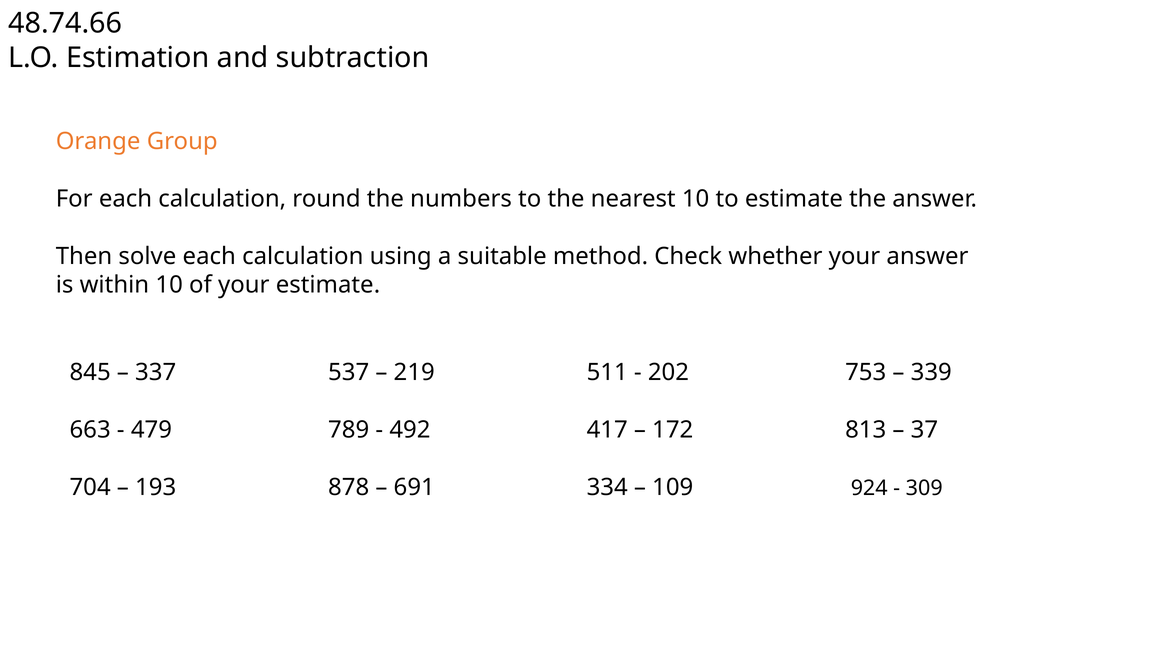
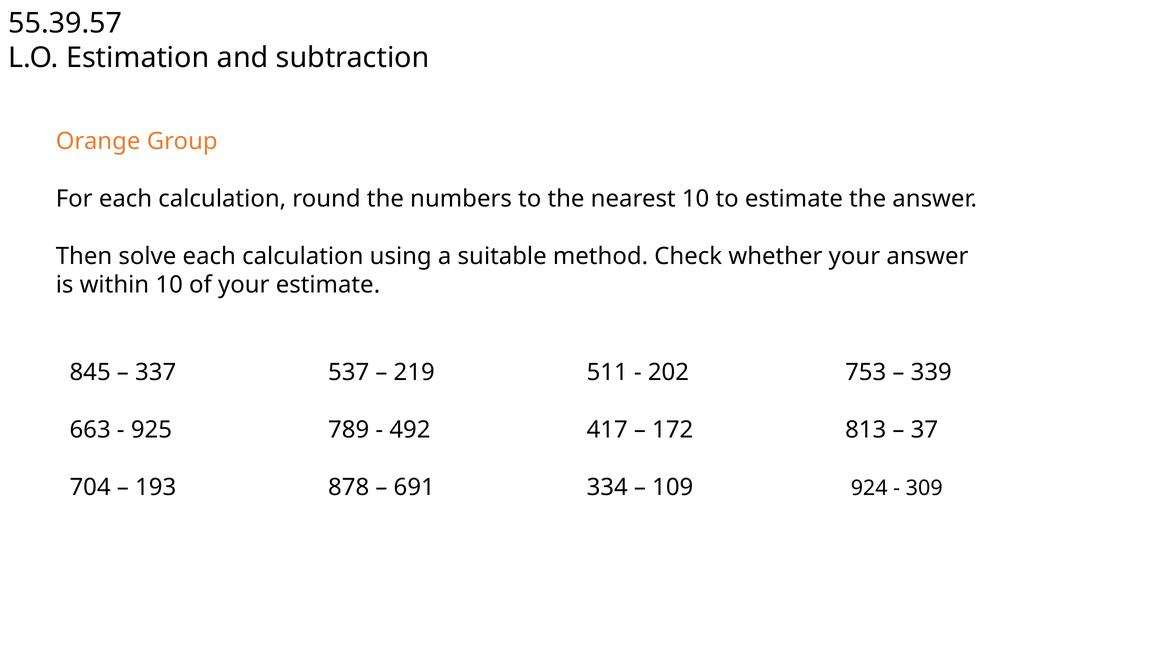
48.74.66: 48.74.66 -> 55.39.57
479: 479 -> 925
